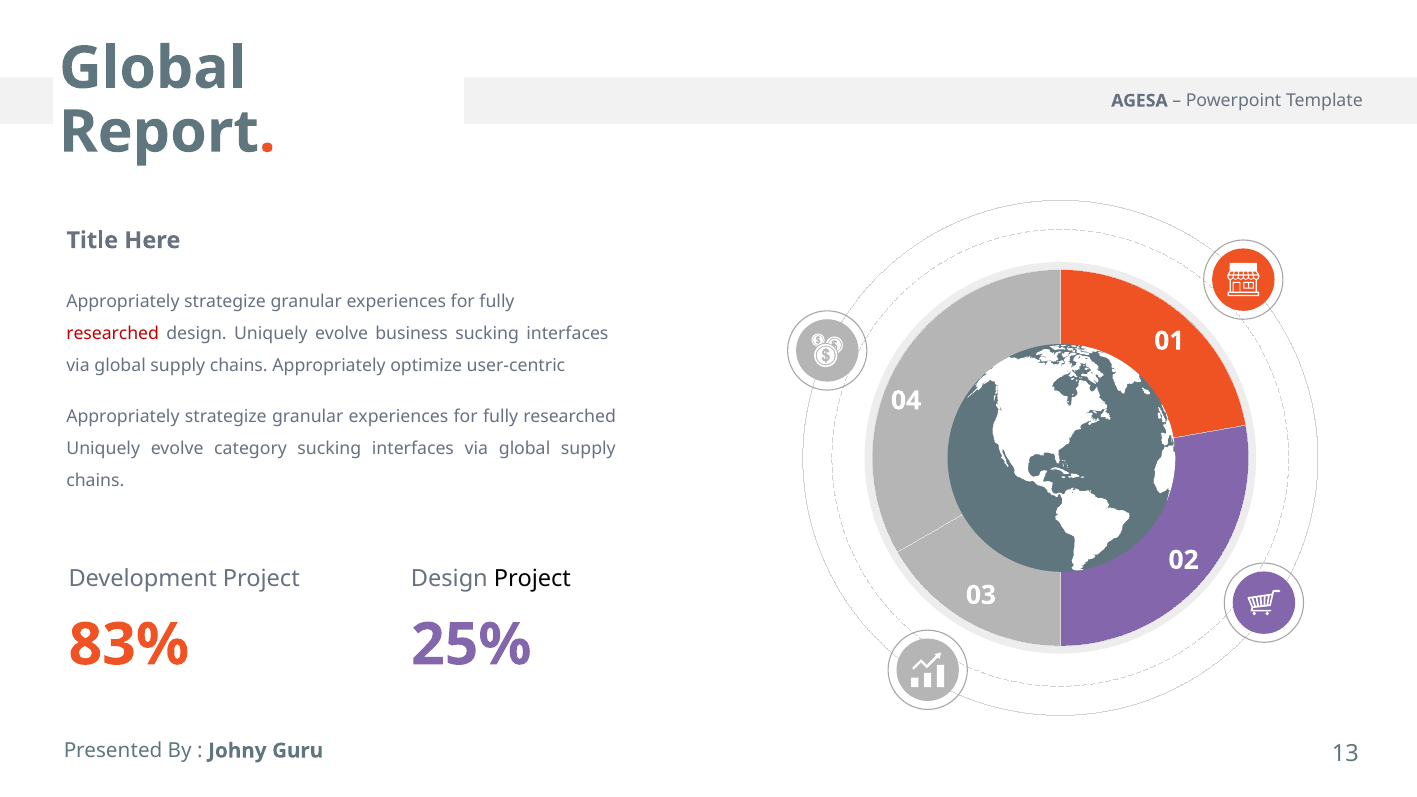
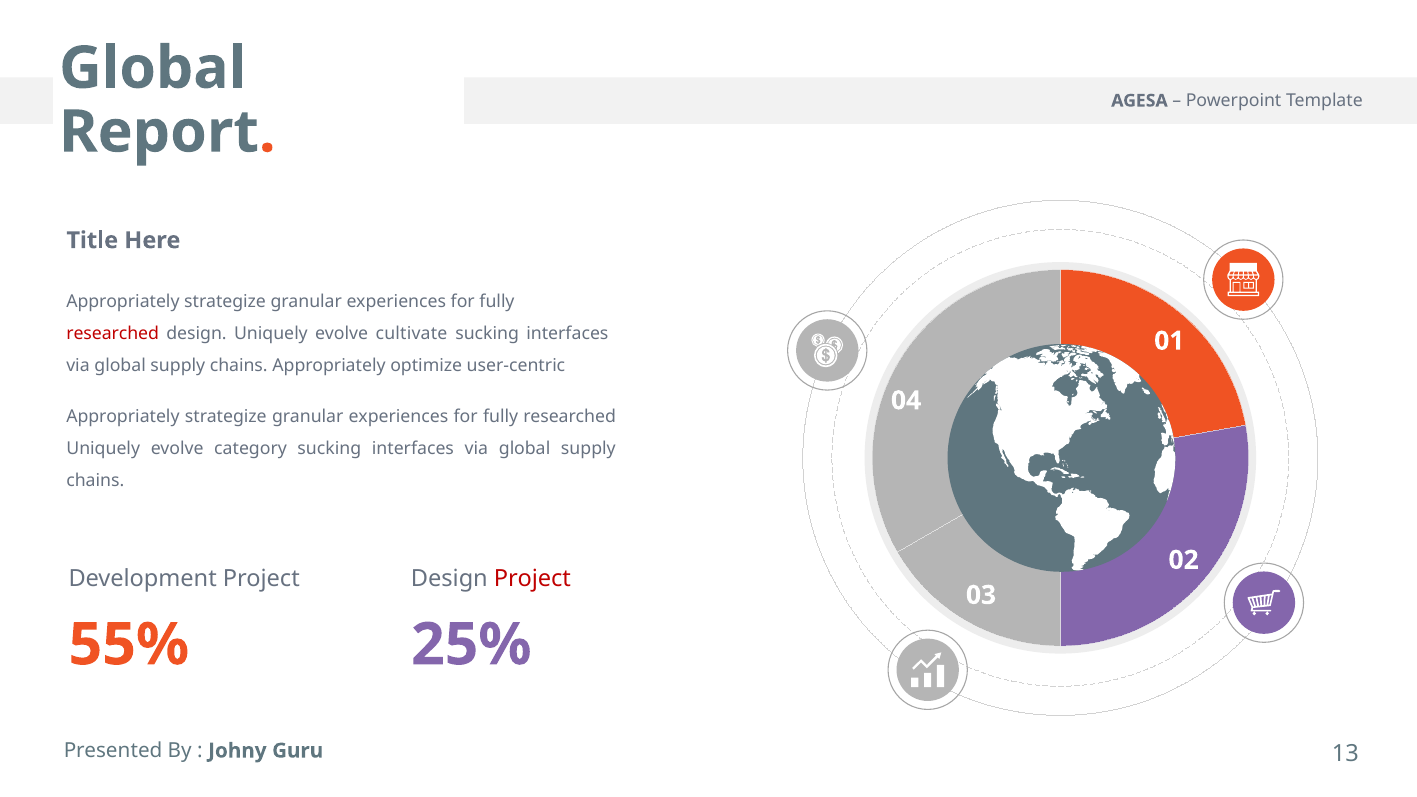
business: business -> cultivate
Project at (532, 579) colour: black -> red
83%: 83% -> 55%
